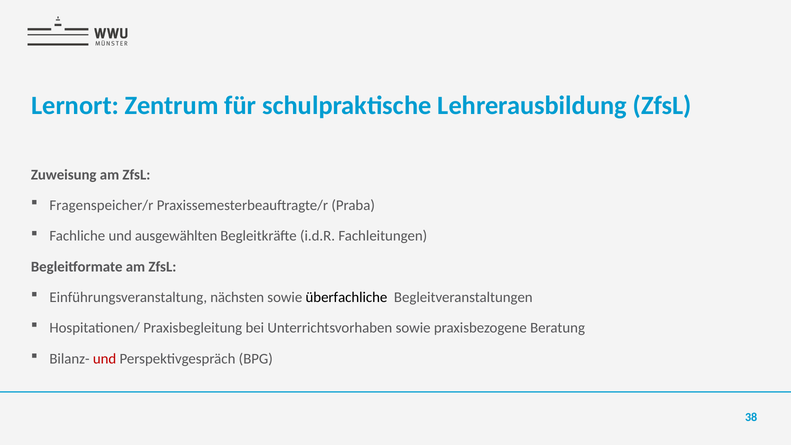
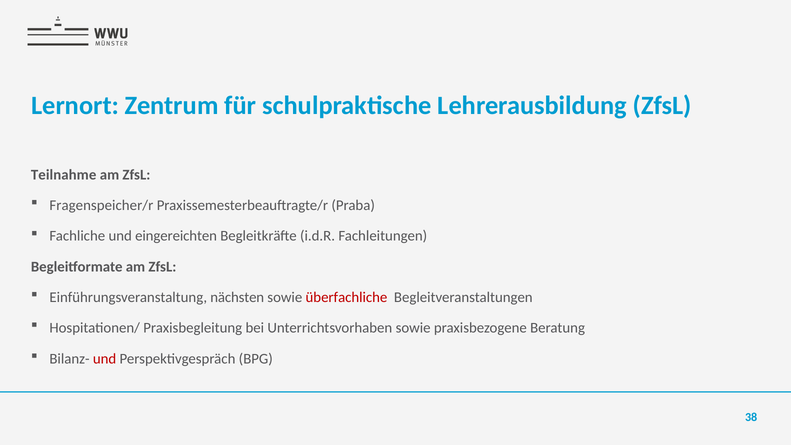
Zuweisung: Zuweisung -> Teilnahme
ausgewählten: ausgewählten -> eingereichten
überfachliche colour: black -> red
